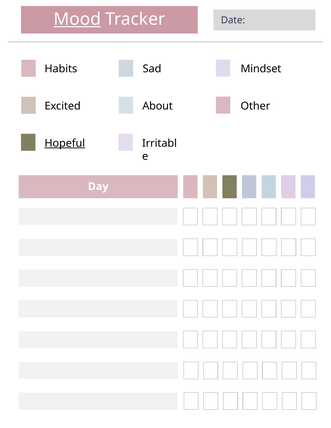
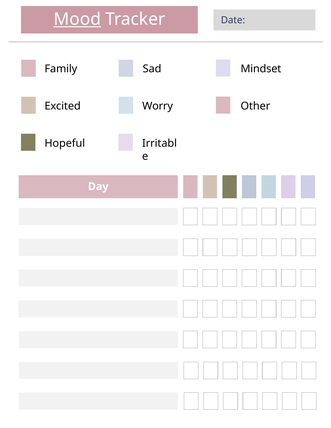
Habits: Habits -> Family
About: About -> Worry
Hopeful underline: present -> none
